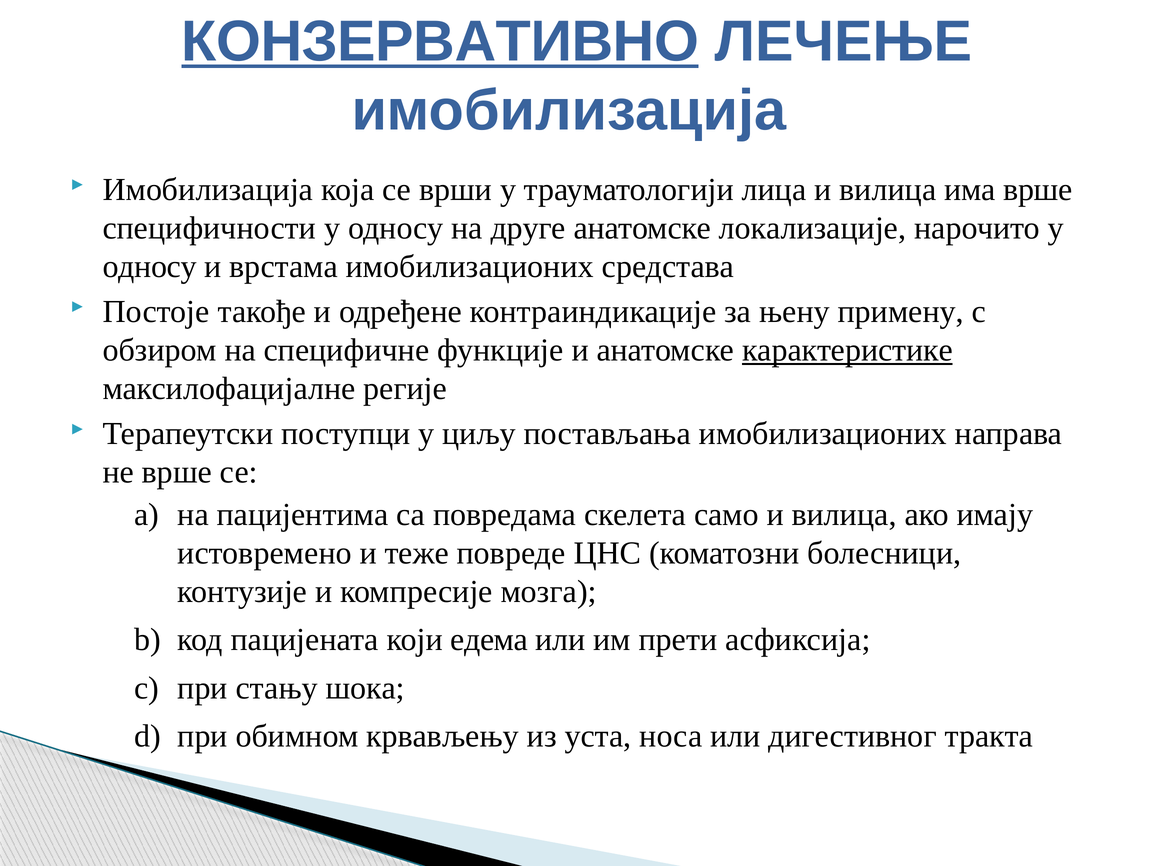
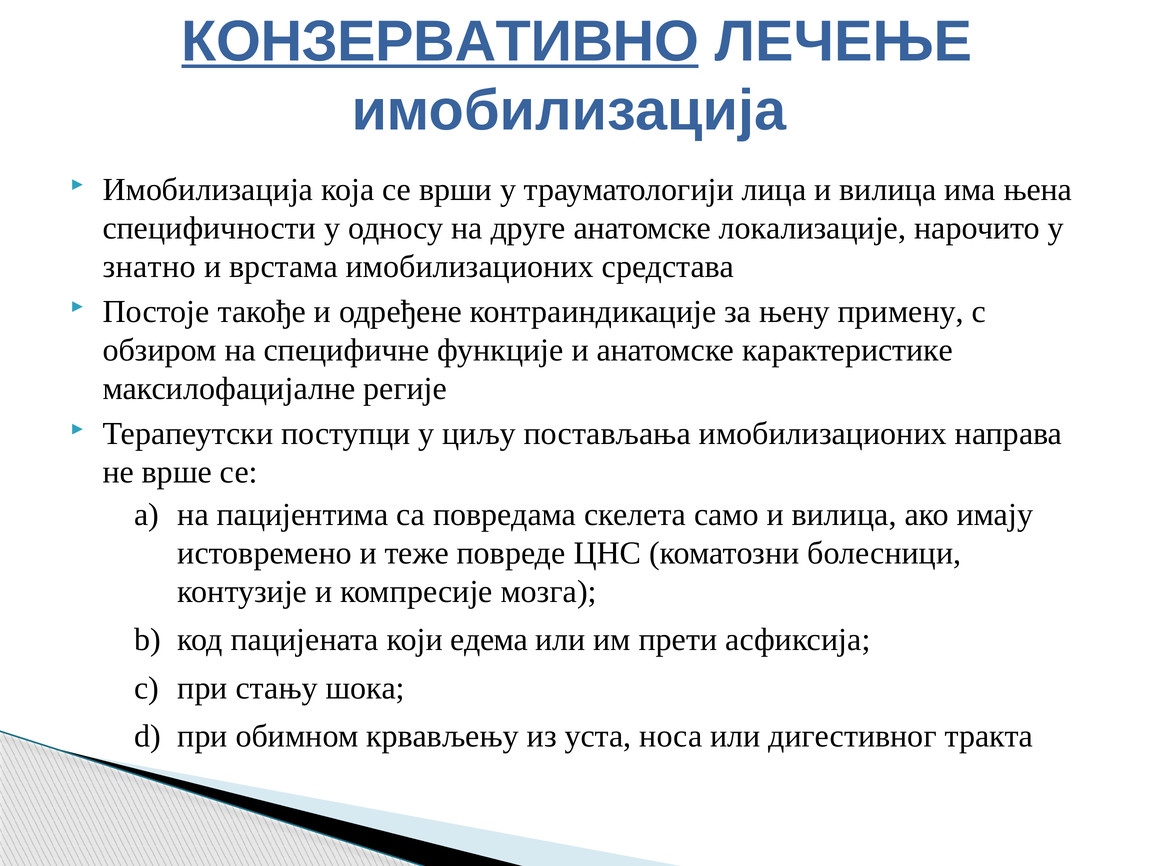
има врше: врше -> њена
односу at (150, 267): односу -> знатно
карактеристике underline: present -> none
